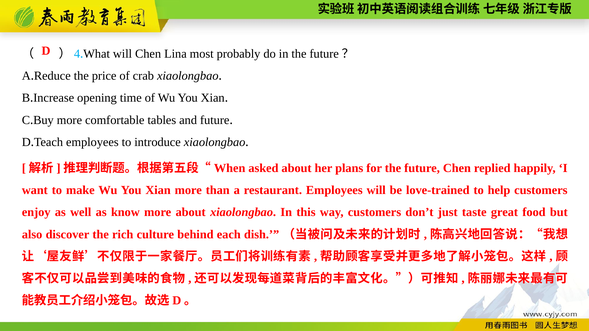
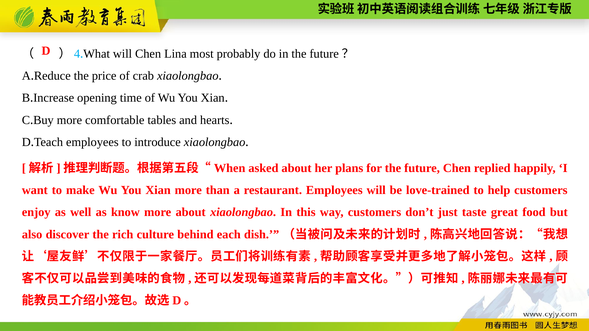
and future: future -> hearts
